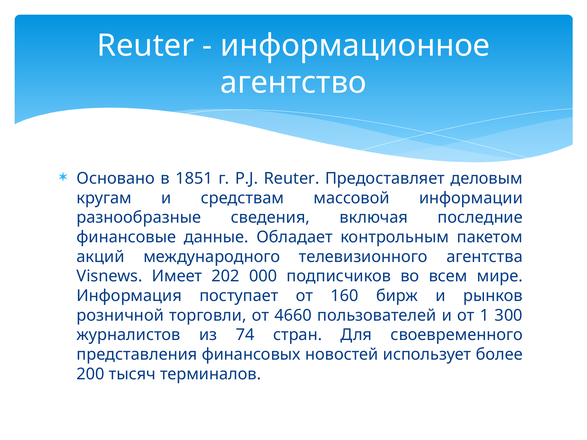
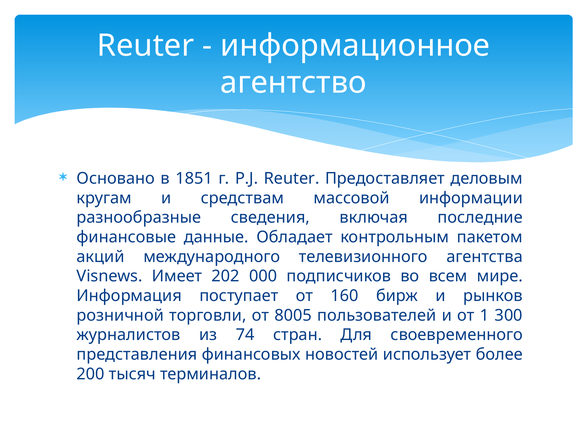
4660: 4660 -> 8005
